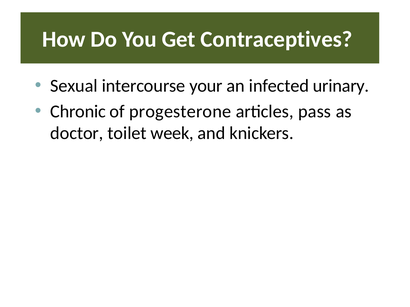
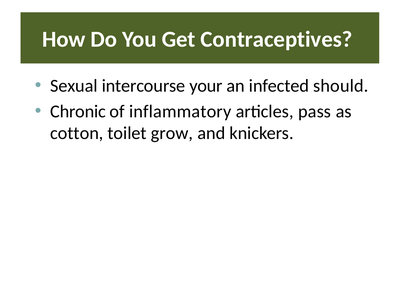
urinary: urinary -> should
progesterone: progesterone -> inflammatory
doctor: doctor -> cotton
week: week -> grow
